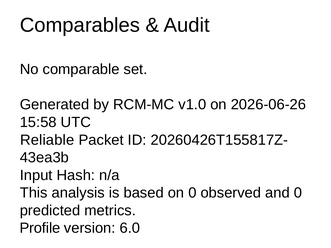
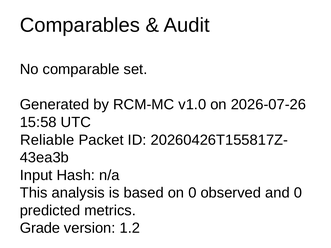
2026-06-26: 2026-06-26 -> 2026-07-26
Profile: Profile -> Grade
6.0: 6.0 -> 1.2
